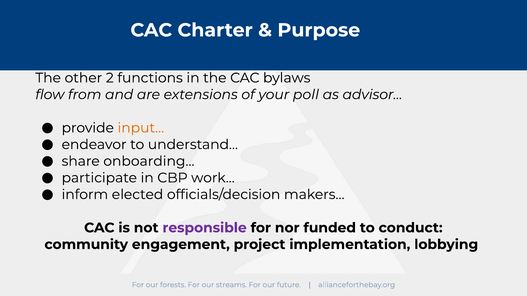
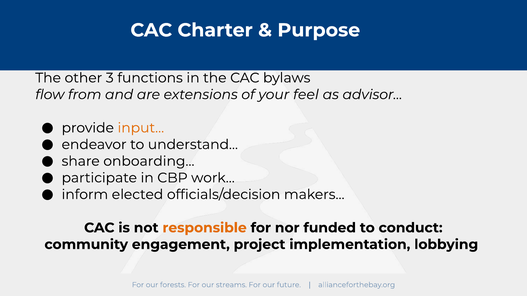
2: 2 -> 3
poll: poll -> feel
responsible colour: purple -> orange
